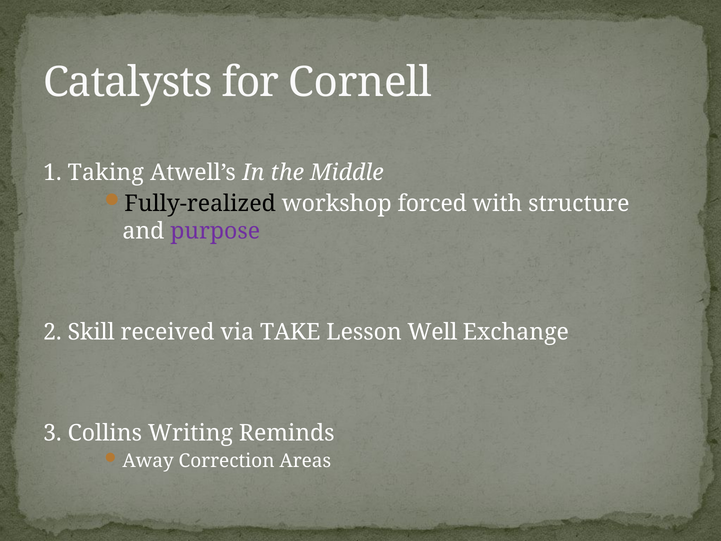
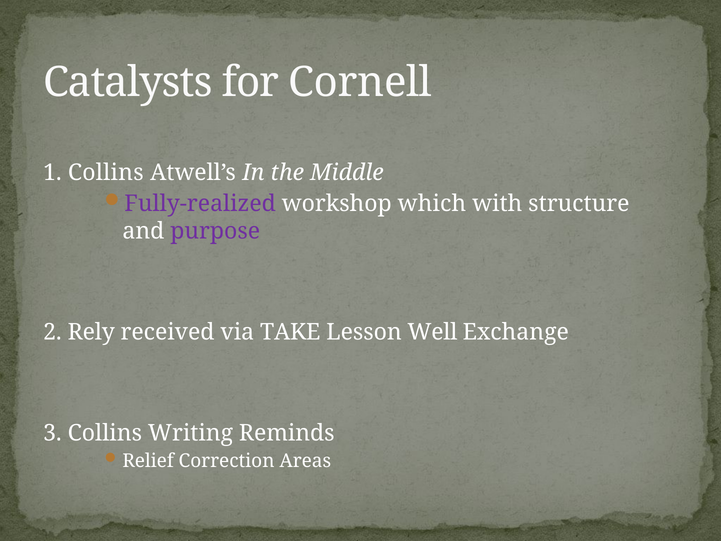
1 Taking: Taking -> Collins
Fully-realized colour: black -> purple
forced: forced -> which
Skill: Skill -> Rely
Away: Away -> Relief
